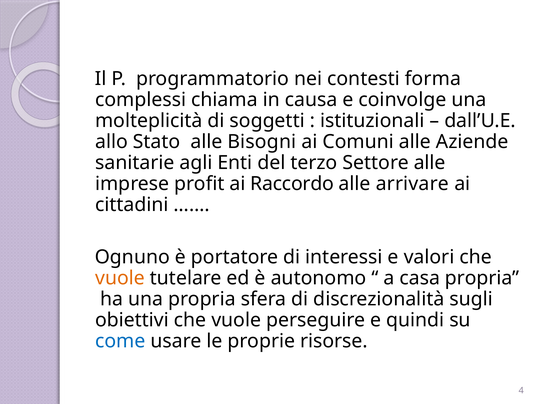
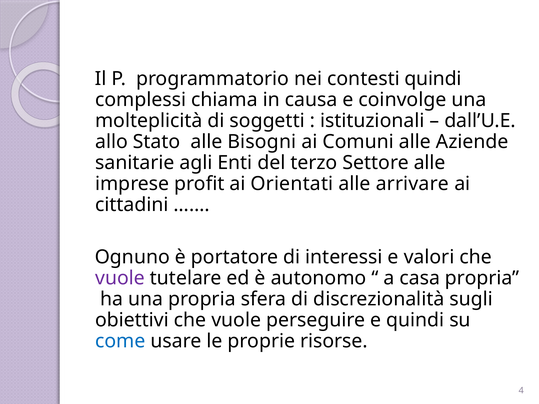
contesti forma: forma -> quindi
Raccordo: Raccordo -> Orientati
vuole at (120, 278) colour: orange -> purple
